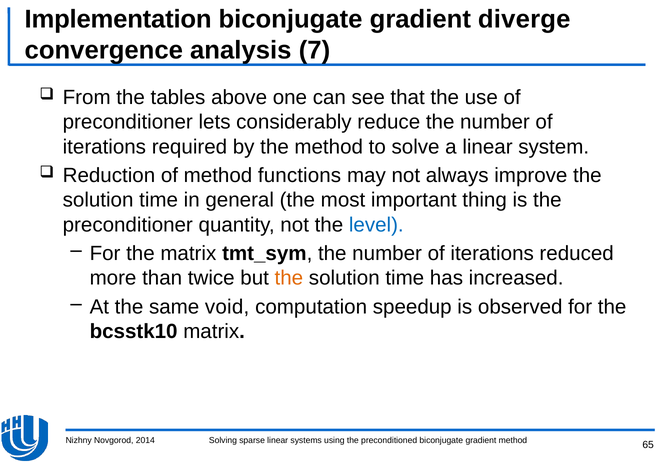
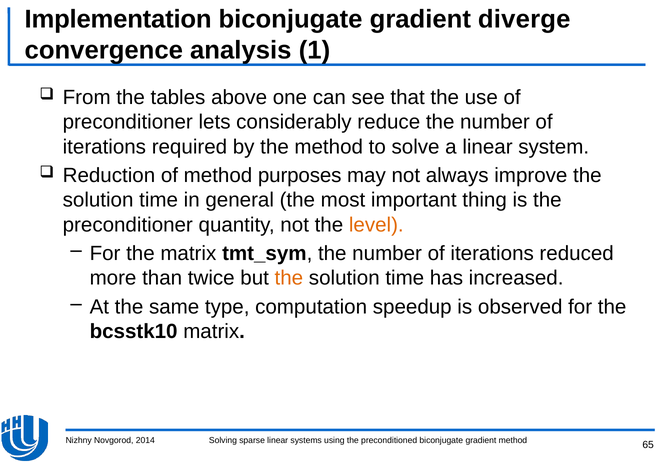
7: 7 -> 1
functions: functions -> purposes
level colour: blue -> orange
void: void -> type
